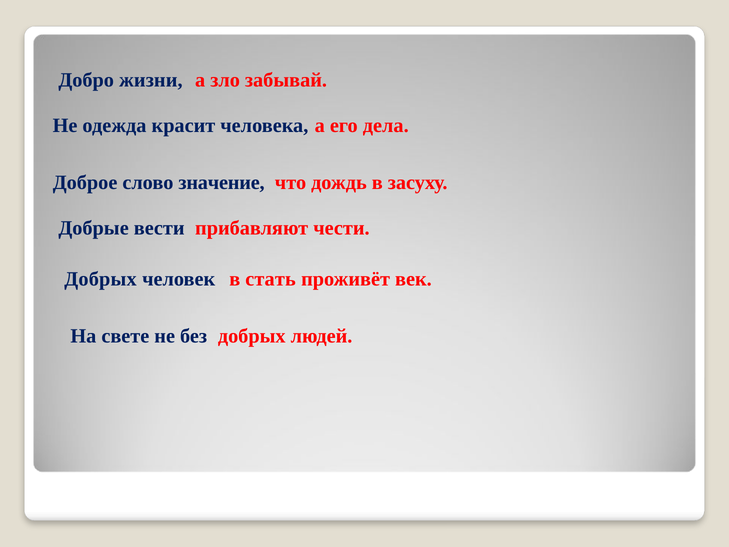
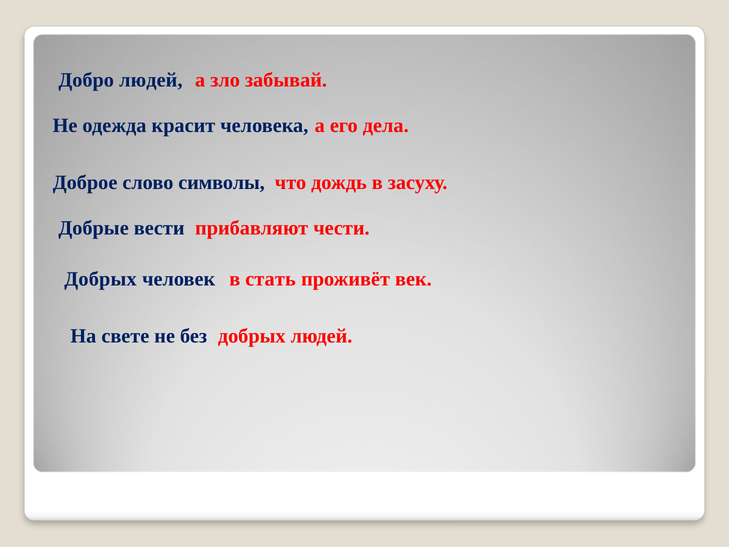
Добро жизни: жизни -> людей
значение: значение -> символы
